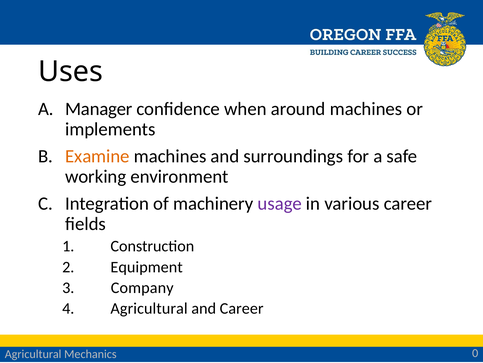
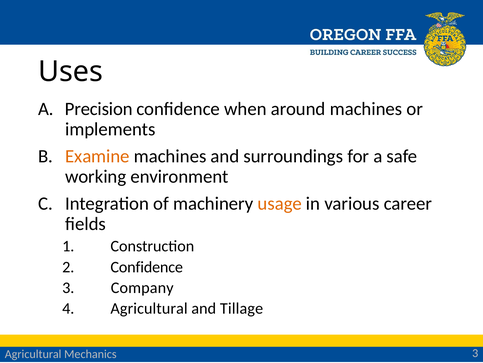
Manager: Manager -> Precision
usage colour: purple -> orange
2 Equipment: Equipment -> Confidence
and Career: Career -> Tillage
Mechanics 0: 0 -> 3
